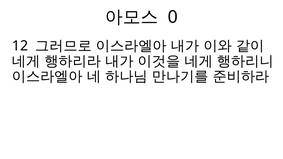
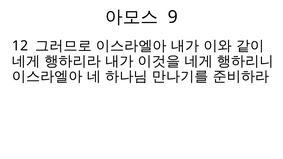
0: 0 -> 9
